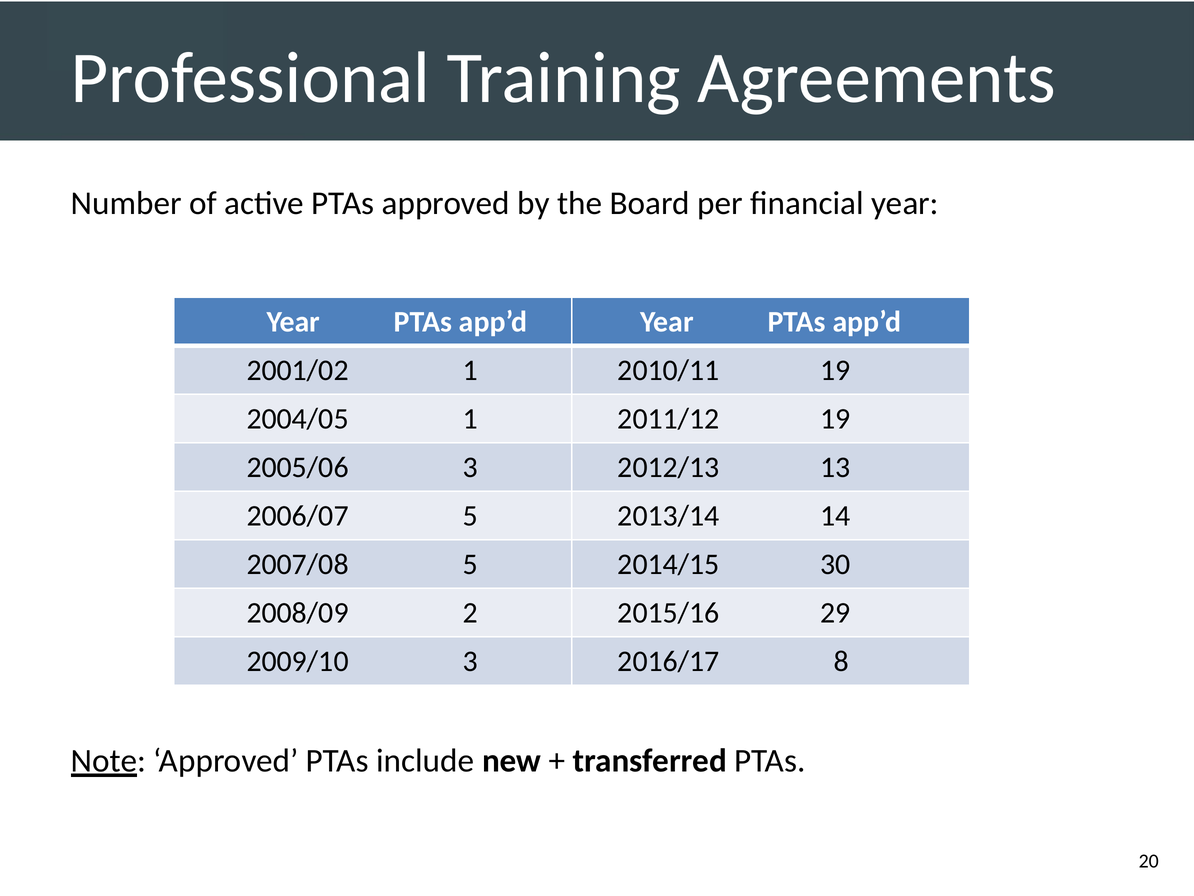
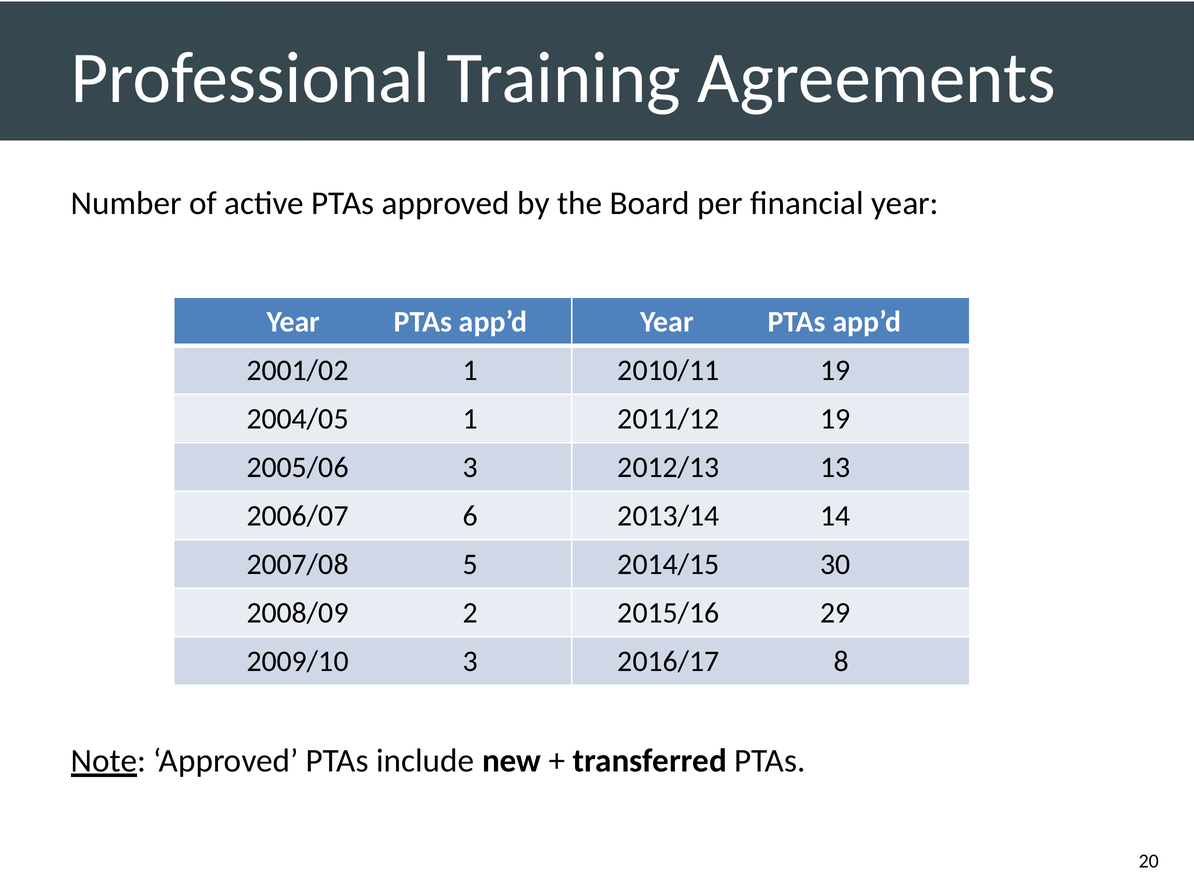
2006/07 5: 5 -> 6
